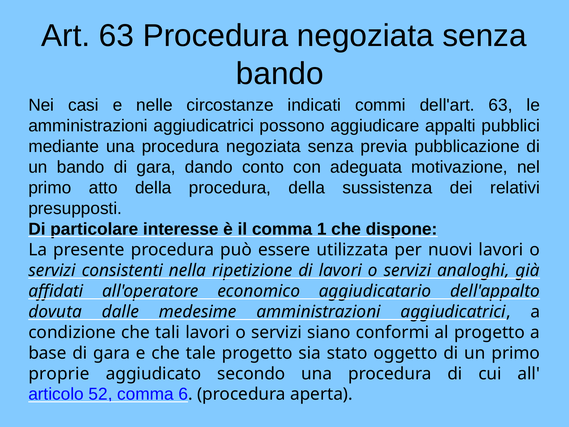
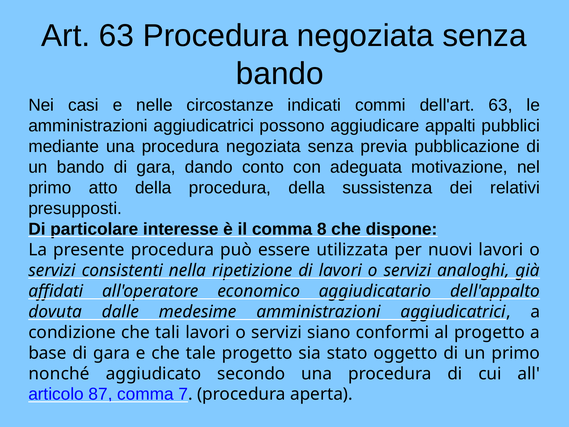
1: 1 -> 8
proprie: proprie -> nonché
52: 52 -> 87
6: 6 -> 7
